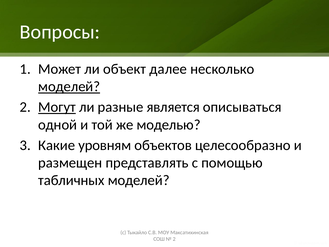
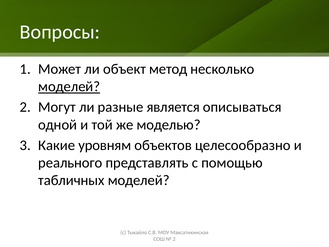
далее: далее -> метод
Могут underline: present -> none
размещен: размещен -> реального
